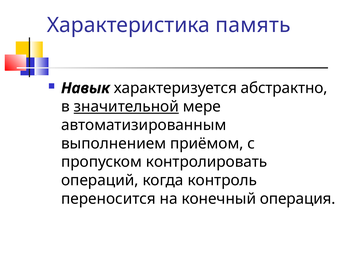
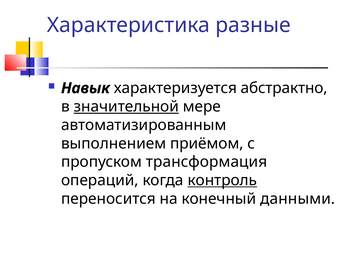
память: память -> разные
контролировать: контролировать -> трансформация
контроль underline: none -> present
операция: операция -> данными
